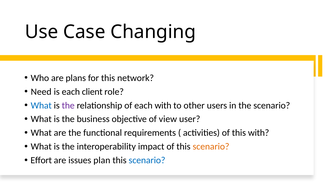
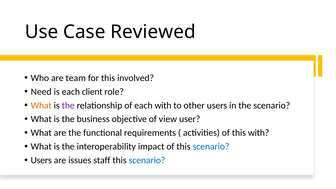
Changing: Changing -> Reviewed
plans: plans -> team
network: network -> involved
What at (41, 105) colour: blue -> orange
scenario at (211, 147) colour: orange -> blue
Effort at (41, 160): Effort -> Users
plan: plan -> staff
